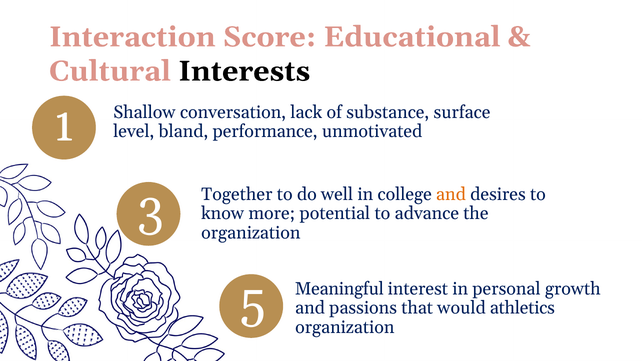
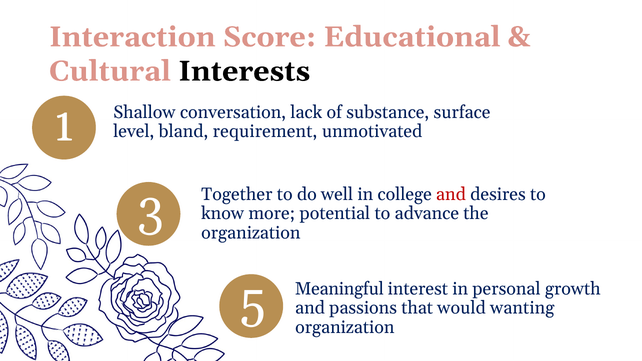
performance: performance -> requirement
and at (451, 194) colour: orange -> red
athletics: athletics -> wanting
